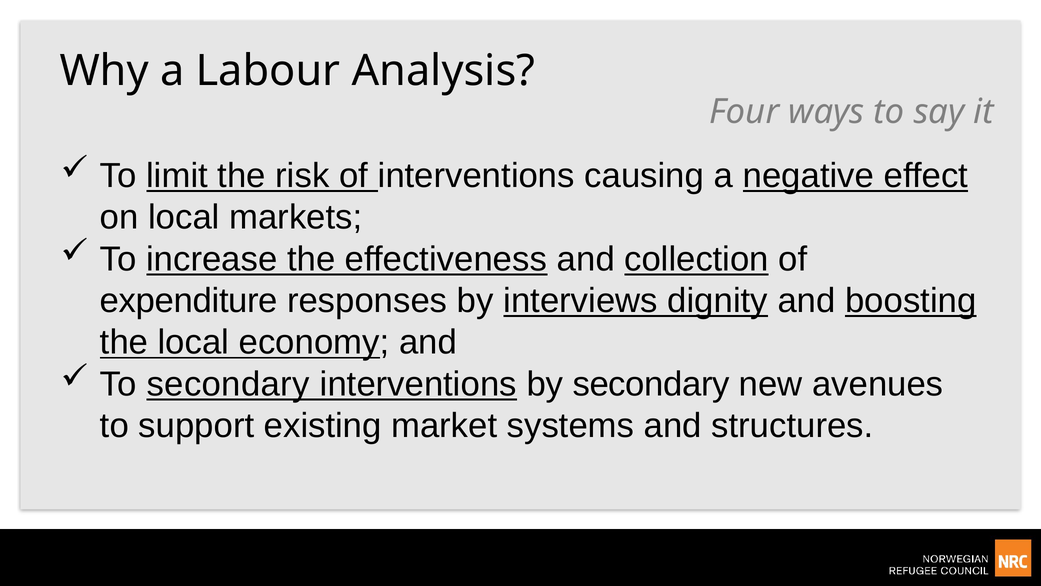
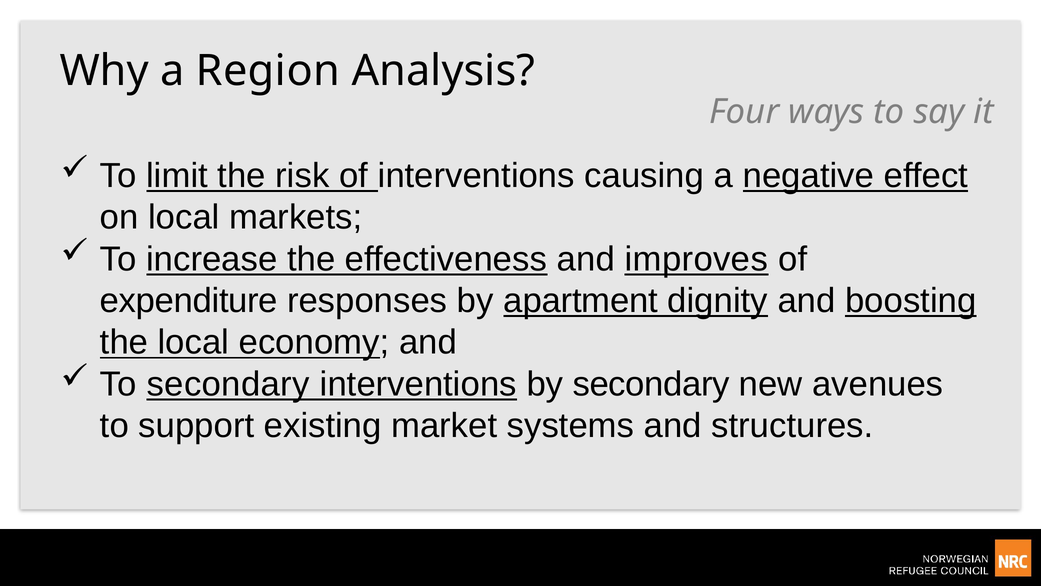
Labour: Labour -> Region
collection: collection -> improves
interviews: interviews -> apartment
